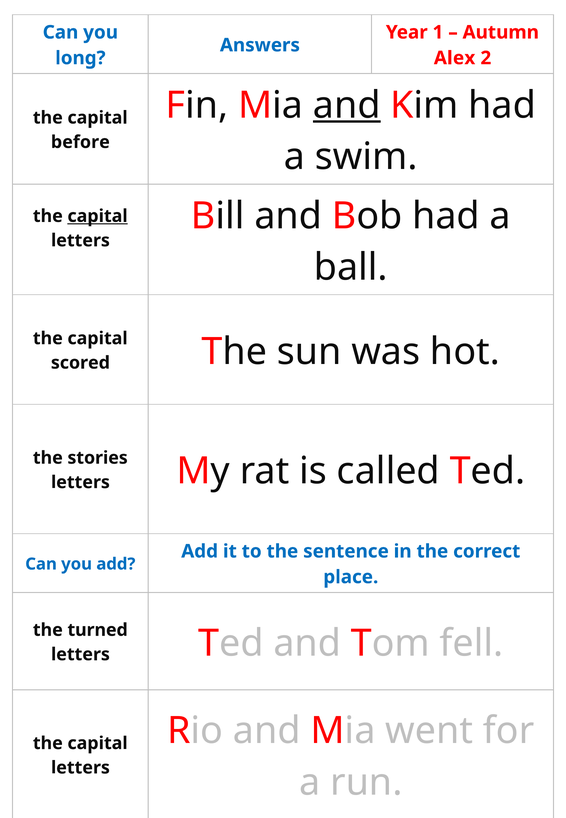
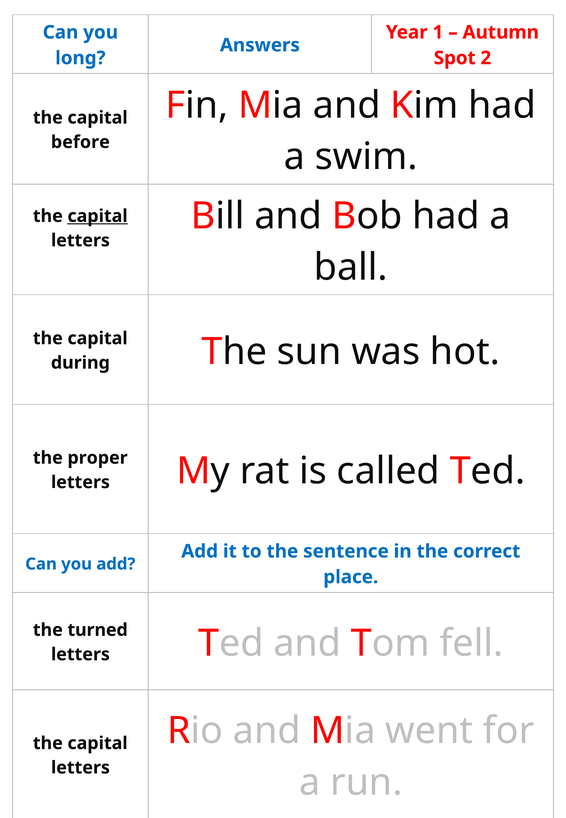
Alex: Alex -> Spot
and at (347, 105) underline: present -> none
scored: scored -> during
stories: stories -> proper
